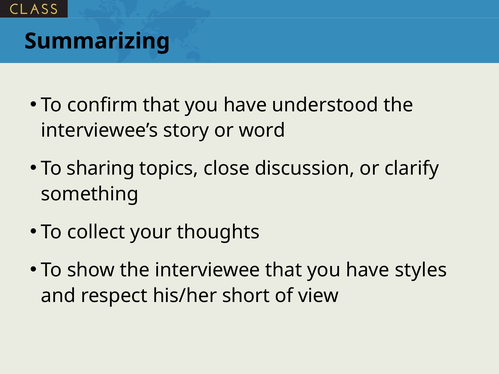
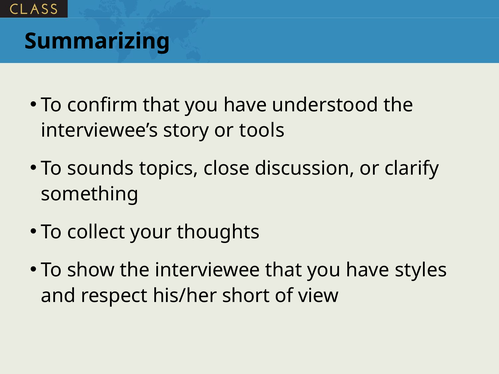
word: word -> tools
sharing: sharing -> sounds
